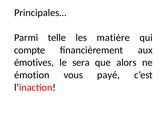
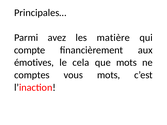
telle: telle -> avez
sera: sera -> cela
que alors: alors -> mots
émotion: émotion -> comptes
vous payé: payé -> mots
